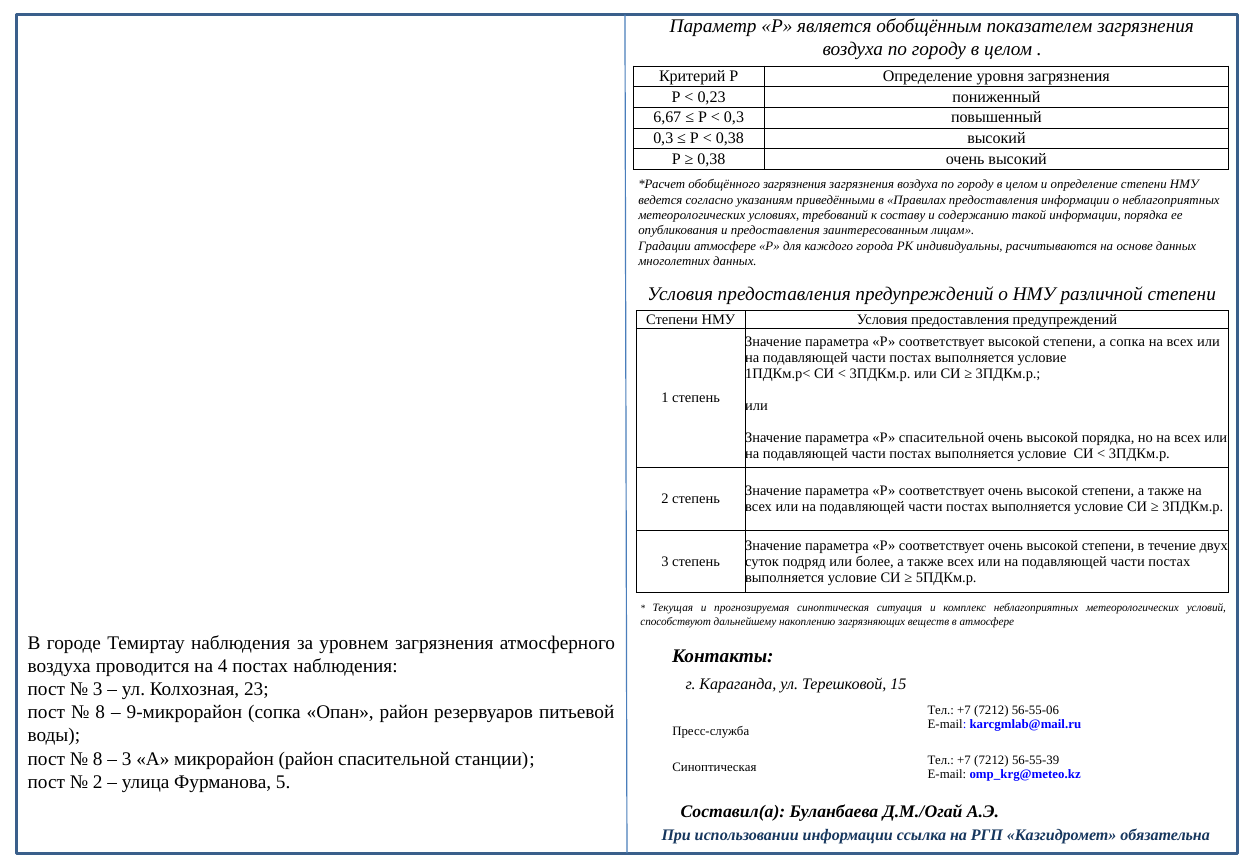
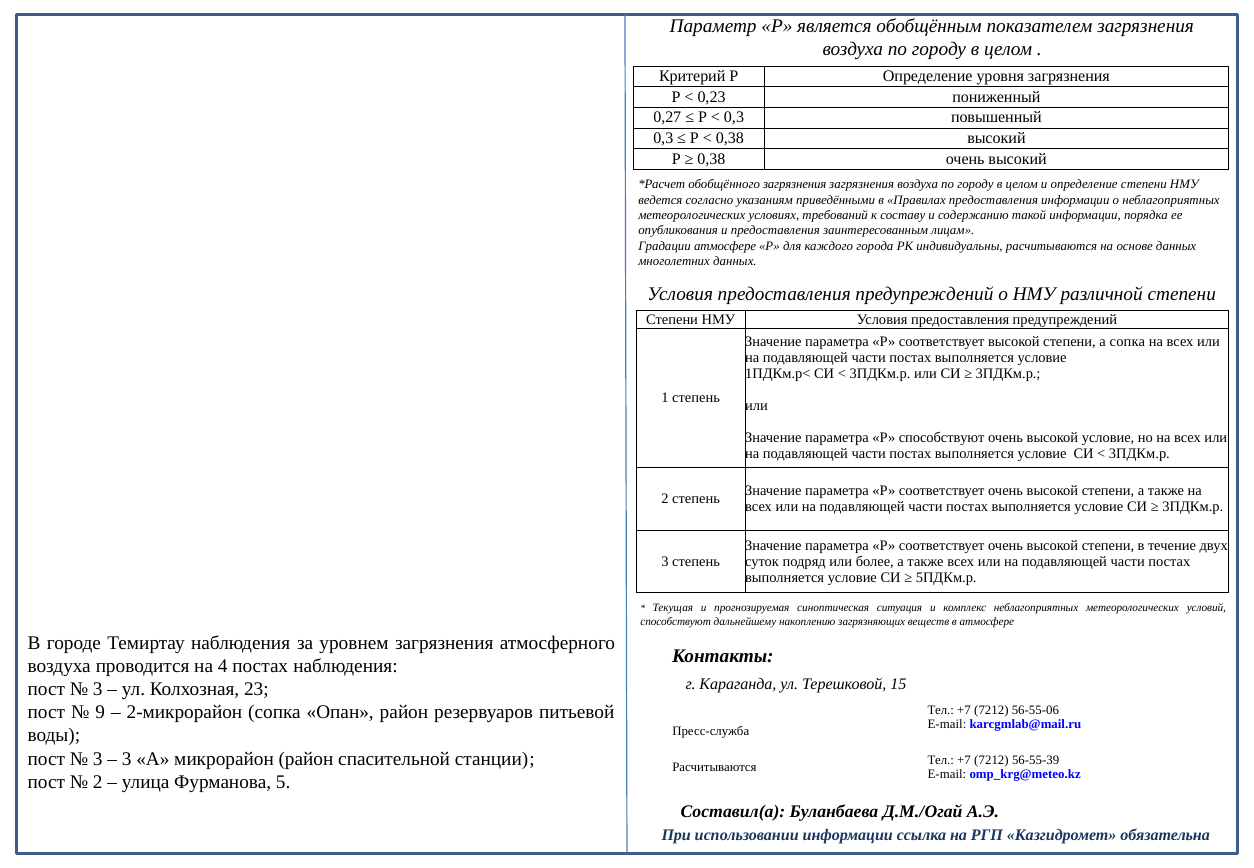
6,67: 6,67 -> 0,27
Р спасительной: спасительной -> способствуют
высокой порядка: порядка -> условие
8 at (100, 713): 8 -> 9
9-микрорайон: 9-микрорайон -> 2-микрорайон
8 at (98, 759): 8 -> 3
Синоптическая at (714, 768): Синоптическая -> Расчитываются
